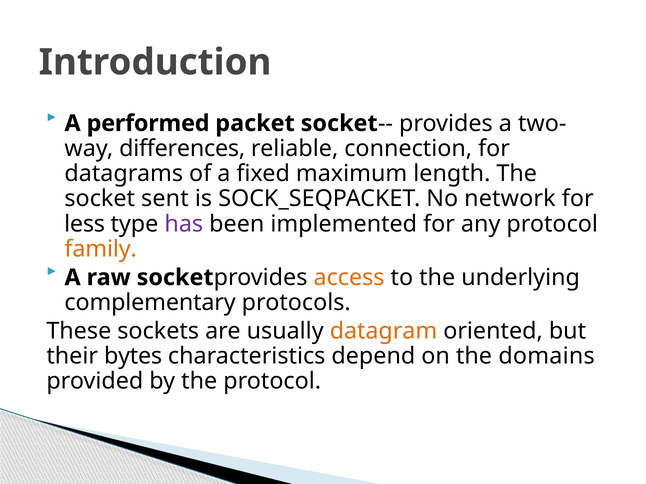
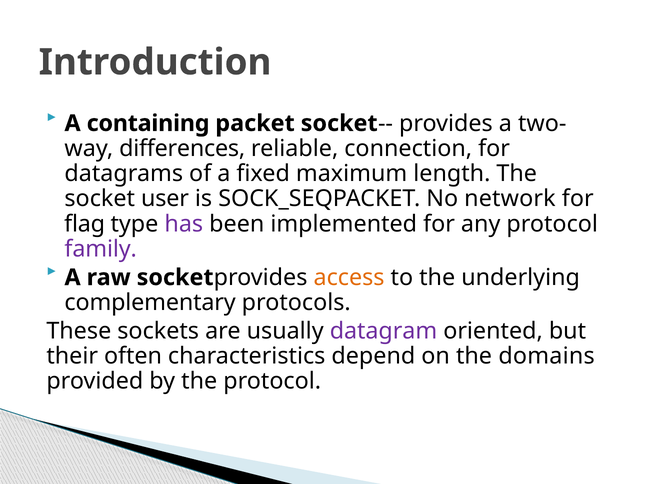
performed: performed -> containing
sent: sent -> user
less: less -> flag
family colour: orange -> purple
datagram colour: orange -> purple
bytes: bytes -> often
